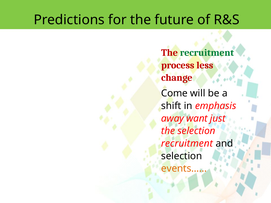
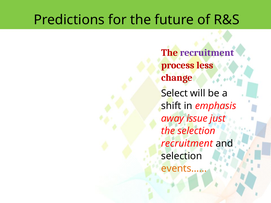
recruitment at (207, 53) colour: green -> purple
Come: Come -> Select
want: want -> issue
